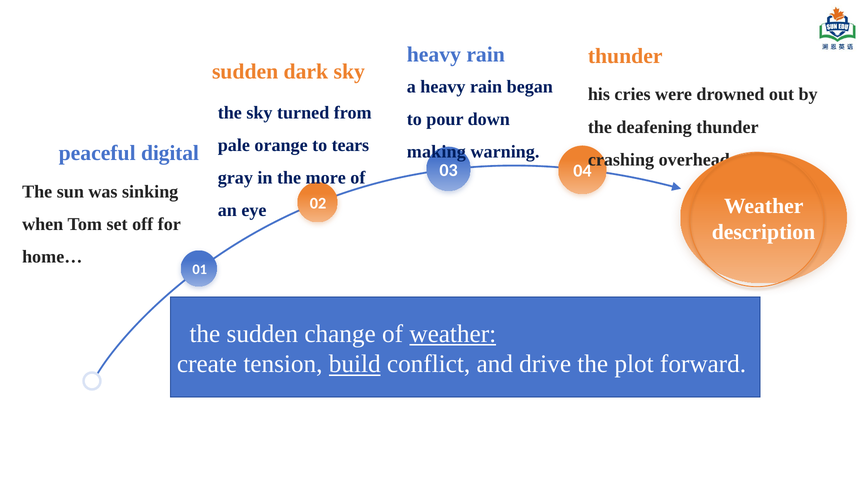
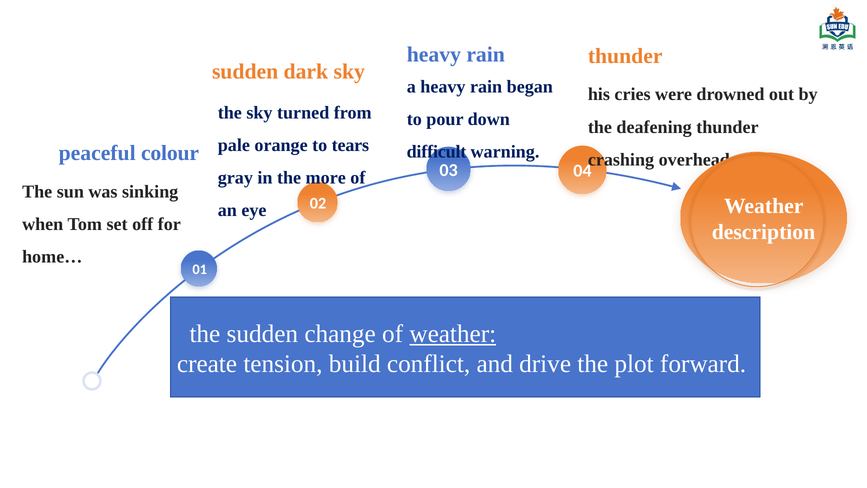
digital: digital -> colour
making: making -> difficult
build underline: present -> none
